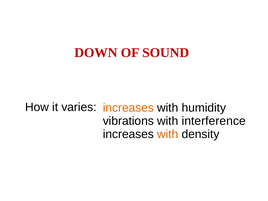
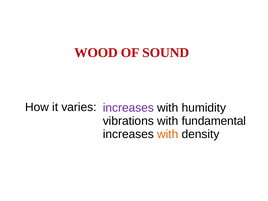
DOWN: DOWN -> WOOD
increases at (128, 108) colour: orange -> purple
interference: interference -> fundamental
